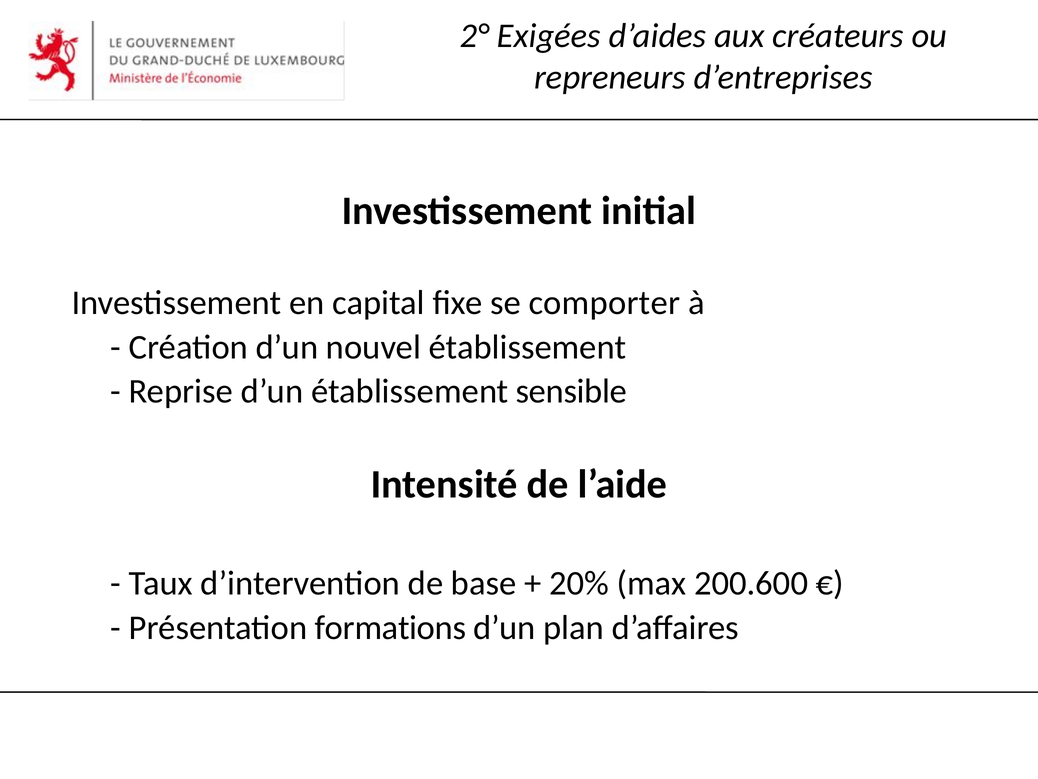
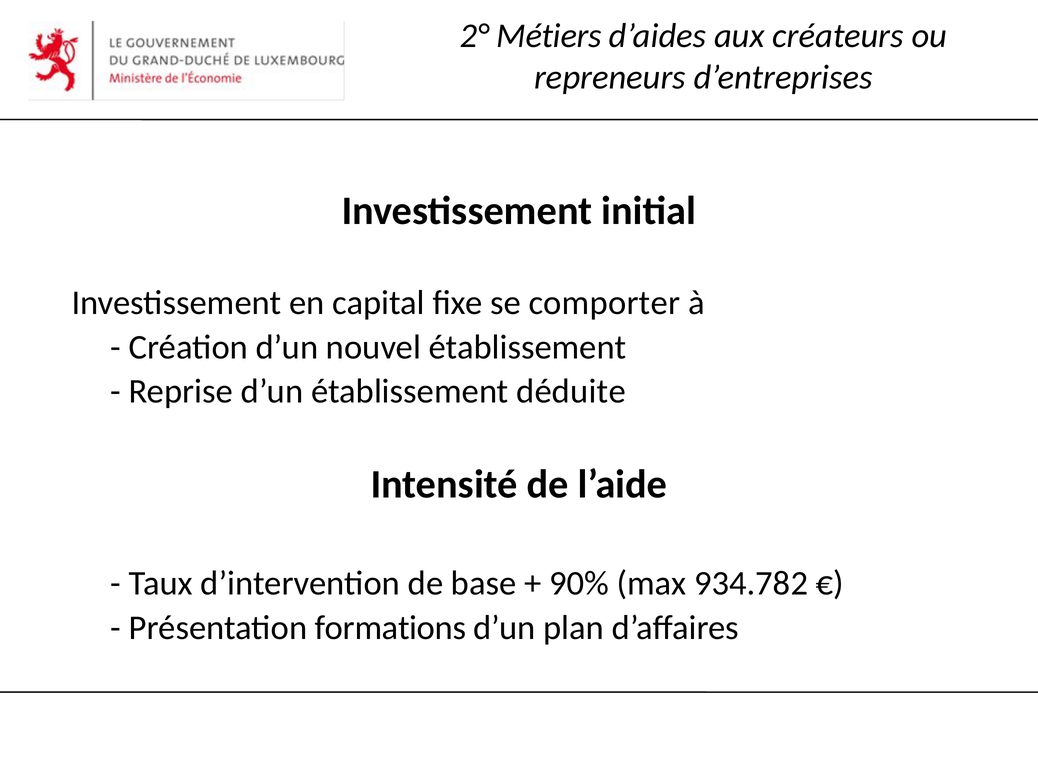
Exigées: Exigées -> Métiers
sensible: sensible -> déduite
20%: 20% -> 90%
200.600: 200.600 -> 934.782
